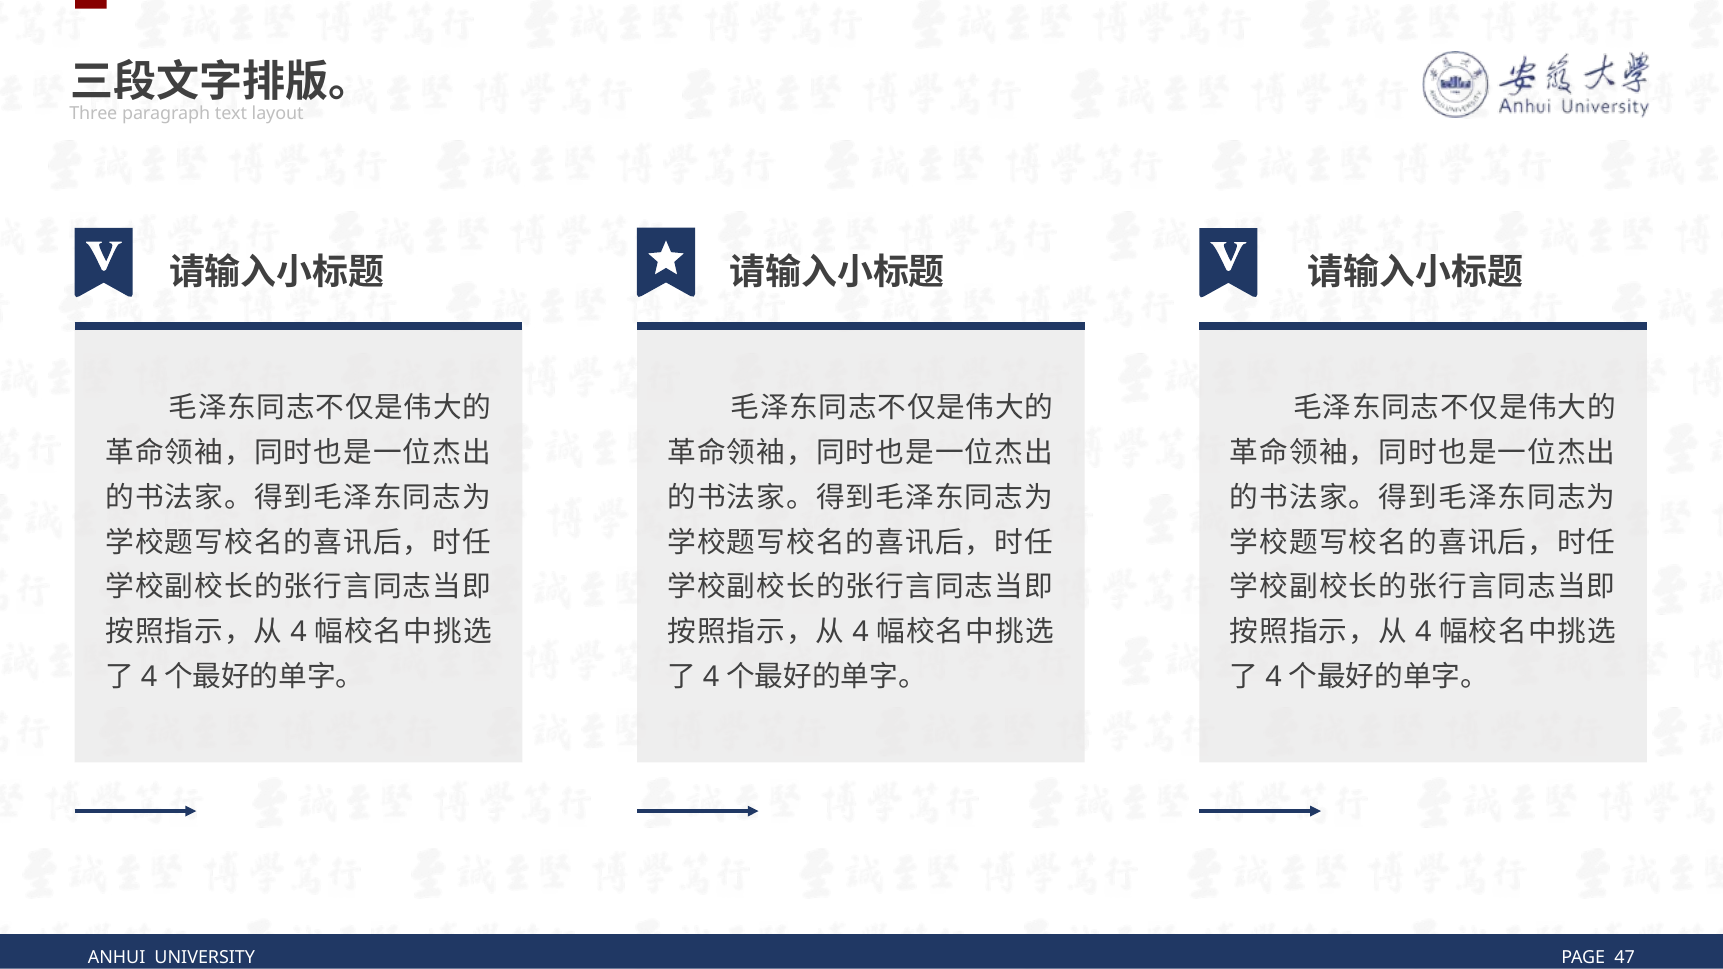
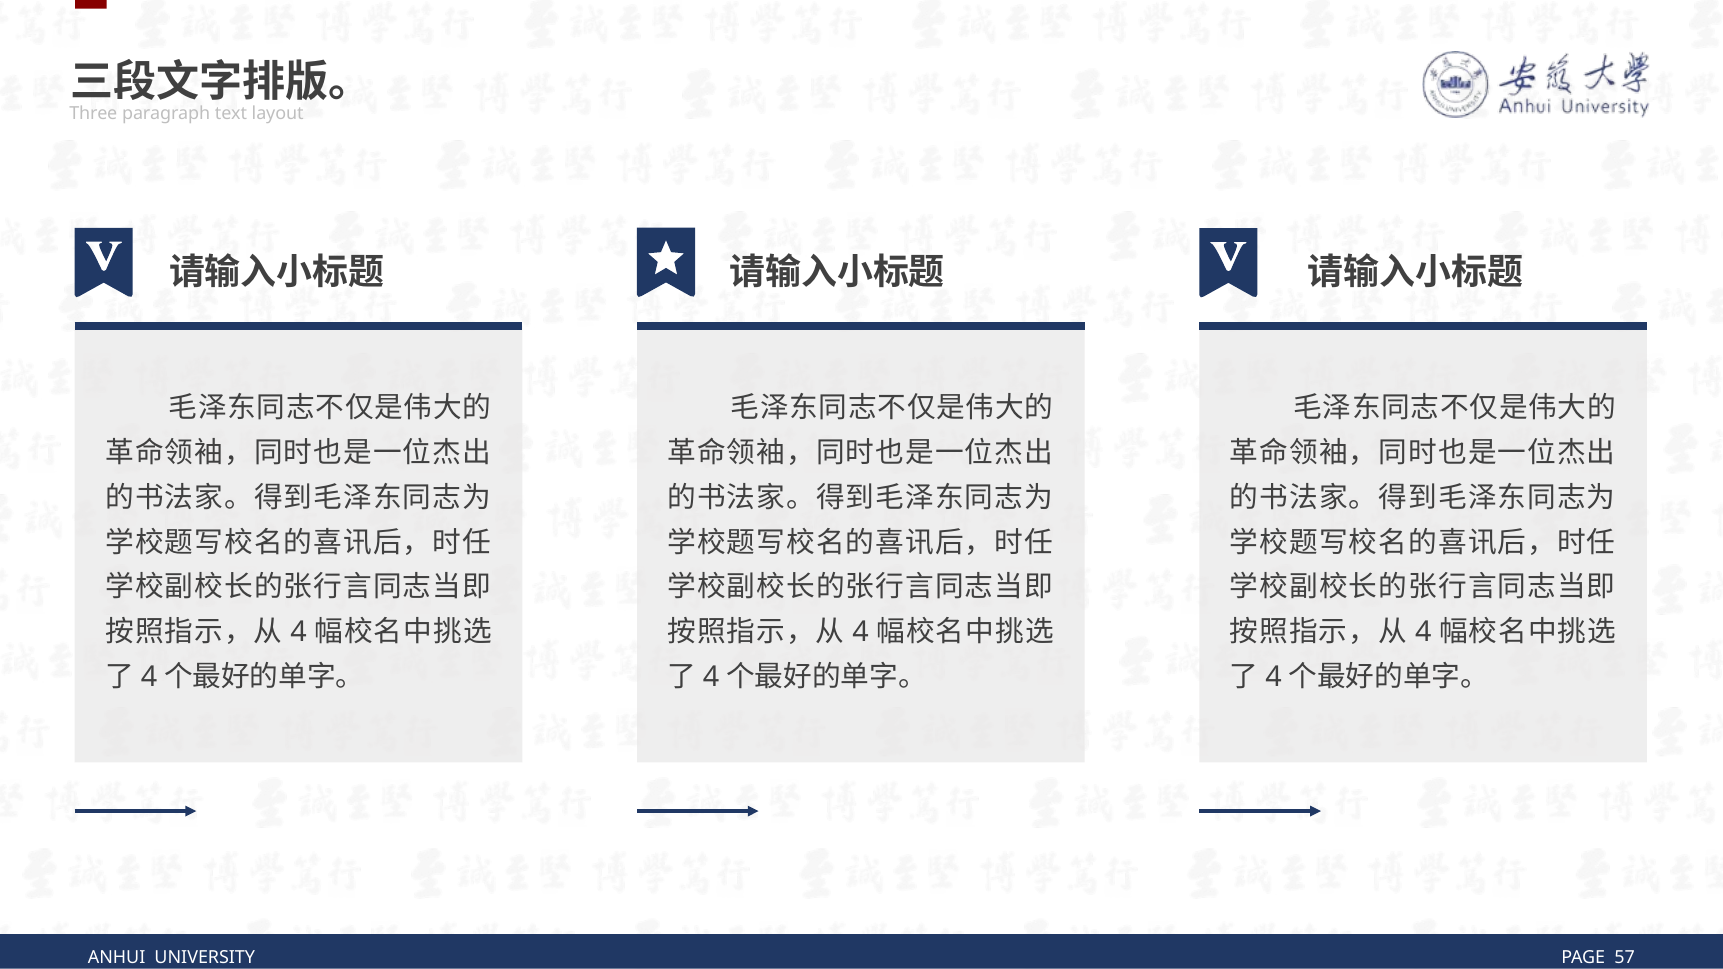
47: 47 -> 57
